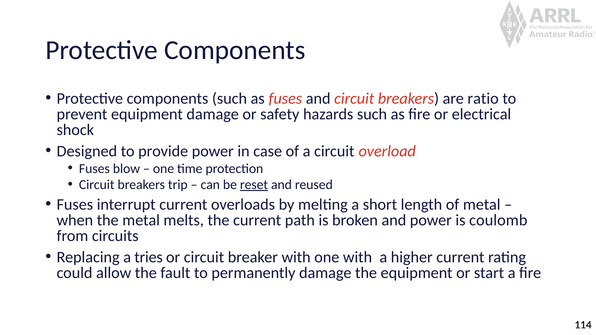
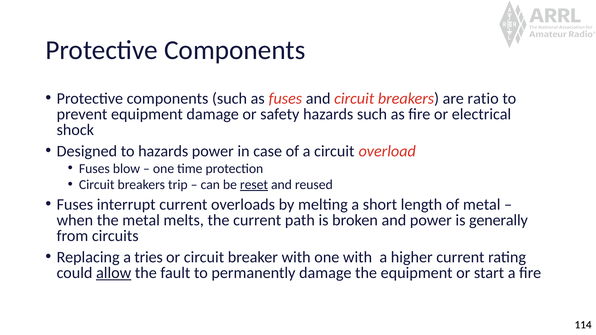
to provide: provide -> hazards
coulomb: coulomb -> generally
allow underline: none -> present
